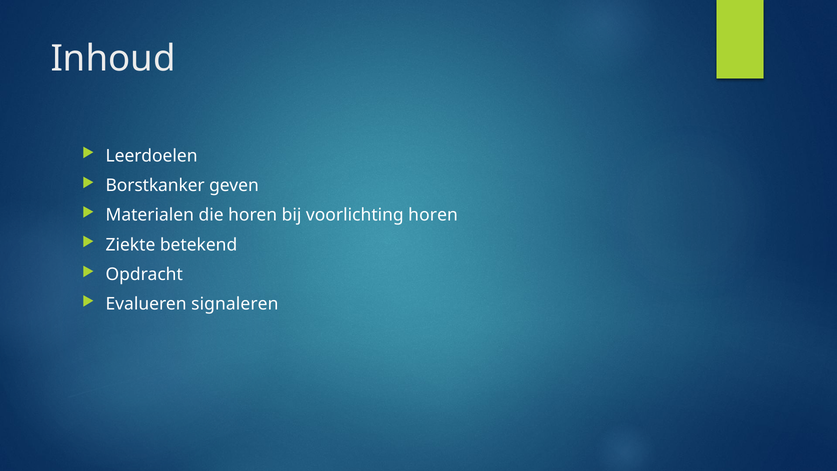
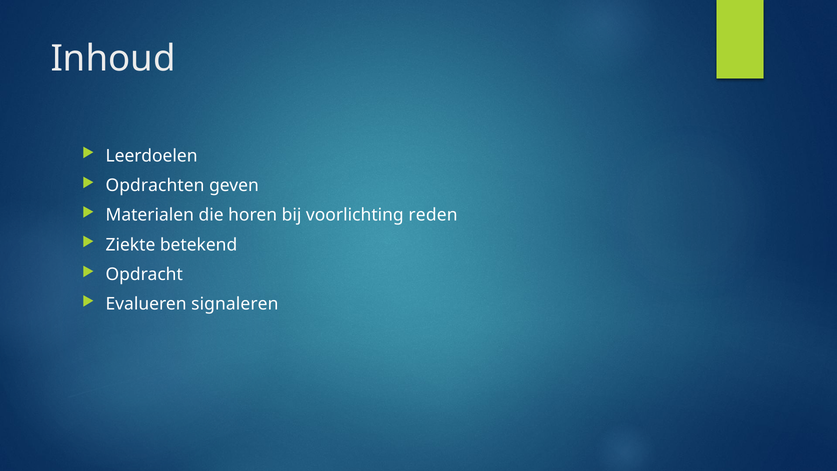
Borstkanker: Borstkanker -> Opdrachten
voorlichting horen: horen -> reden
